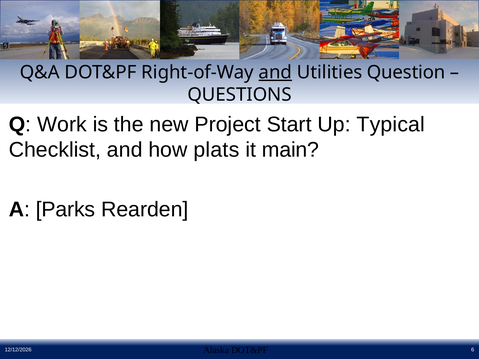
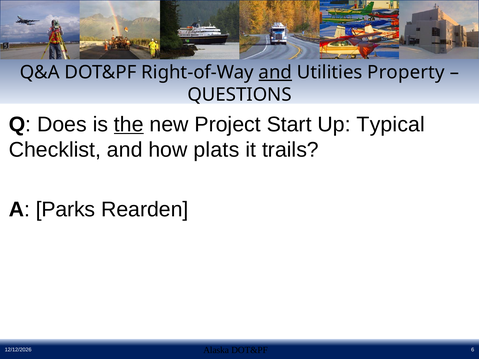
Question: Question -> Property
Work: Work -> Does
the underline: none -> present
main: main -> trails
